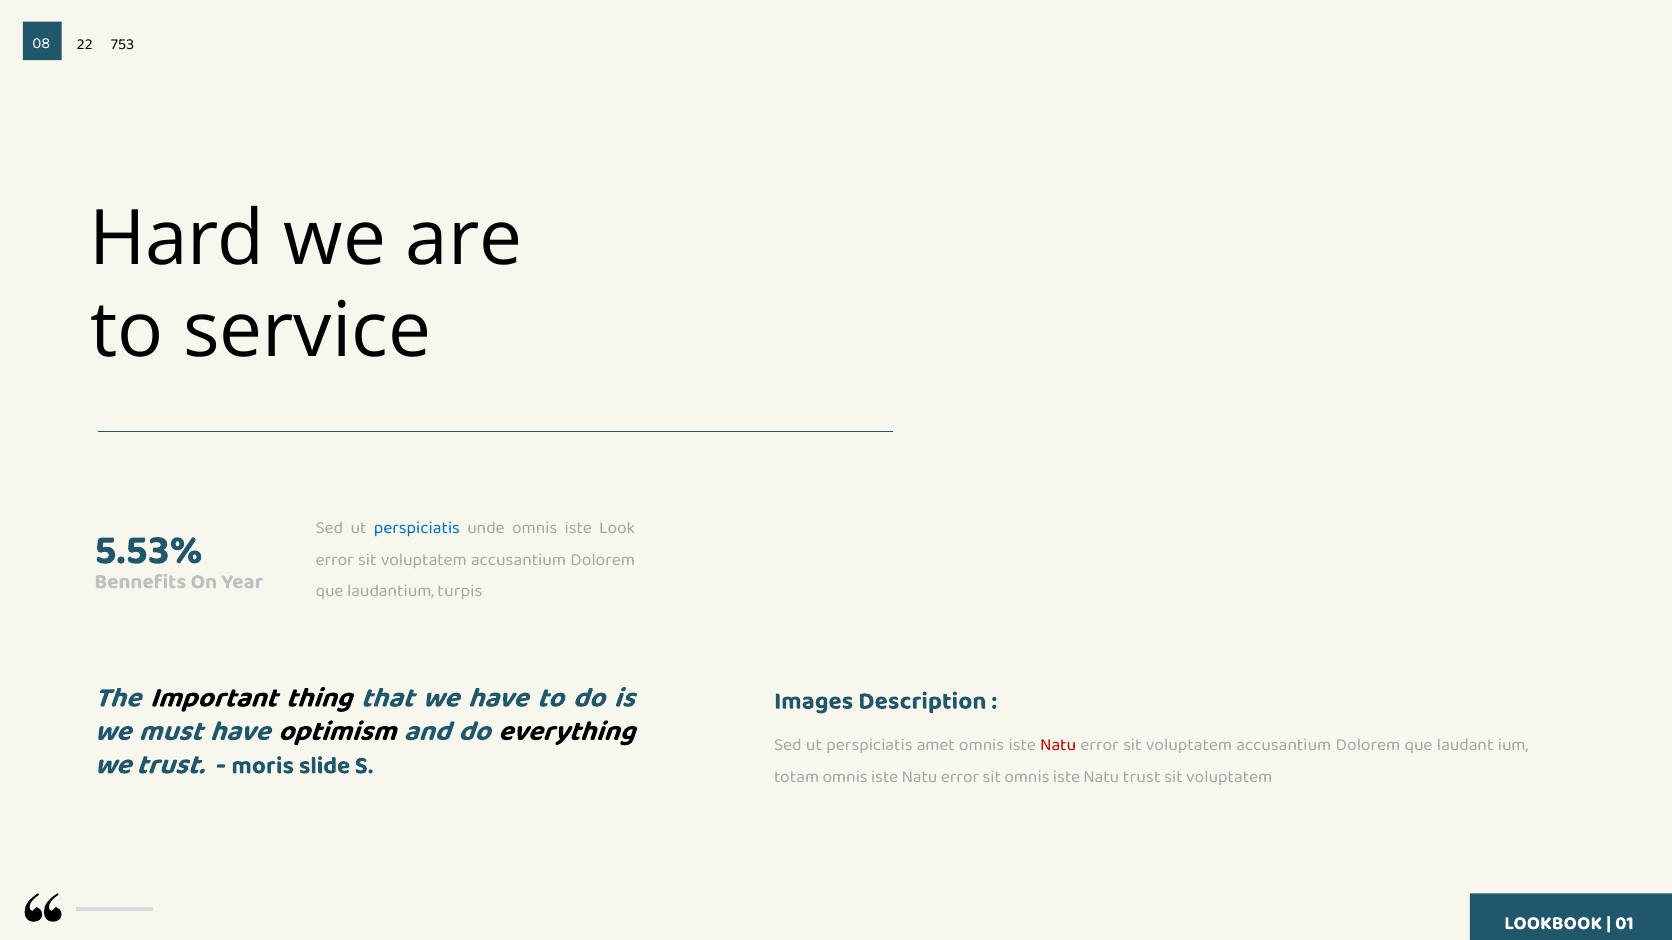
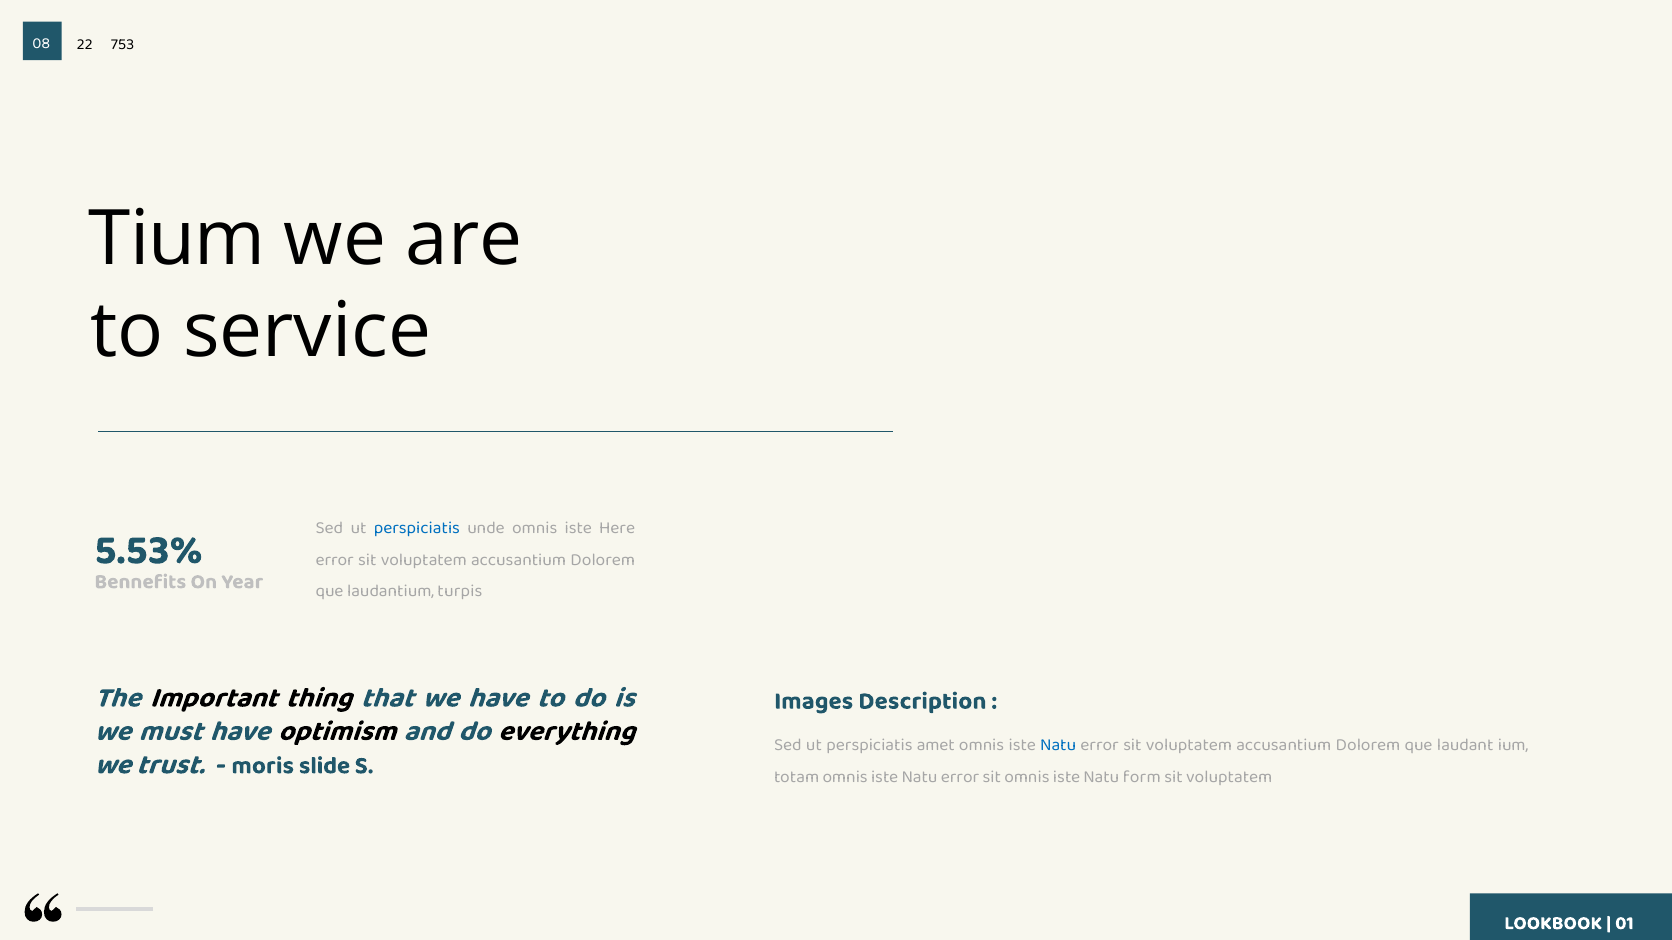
Hard: Hard -> Tium
Look: Look -> Here
Natu at (1058, 745) colour: red -> blue
Natu trust: trust -> form
